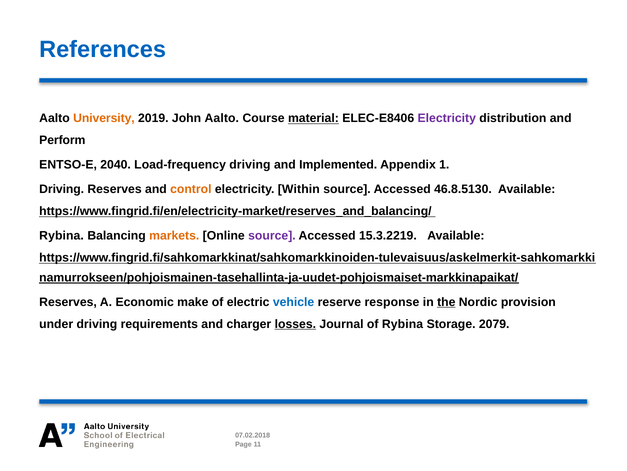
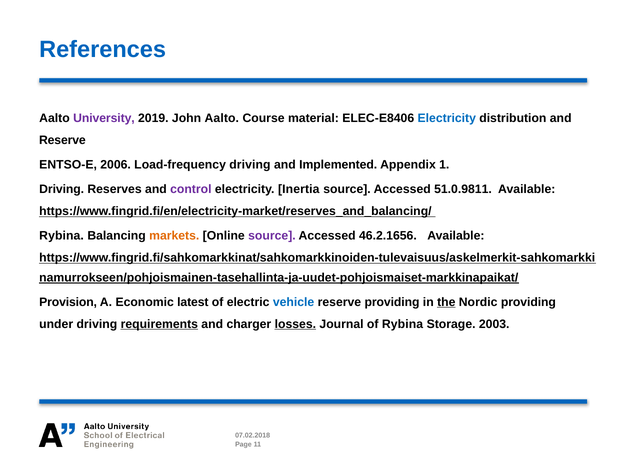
University colour: orange -> purple
material underline: present -> none
Electricity at (447, 118) colour: purple -> blue
Perform at (62, 140): Perform -> Reserve
2040: 2040 -> 2006
control colour: orange -> purple
Within: Within -> Inertia
46.8.5130: 46.8.5130 -> 51.0.9811
15.3.2219: 15.3.2219 -> 46.2.1656
Reserves at (68, 302): Reserves -> Provision
make: make -> latest
reserve response: response -> providing
Nordic provision: provision -> providing
requirements underline: none -> present
2079: 2079 -> 2003
